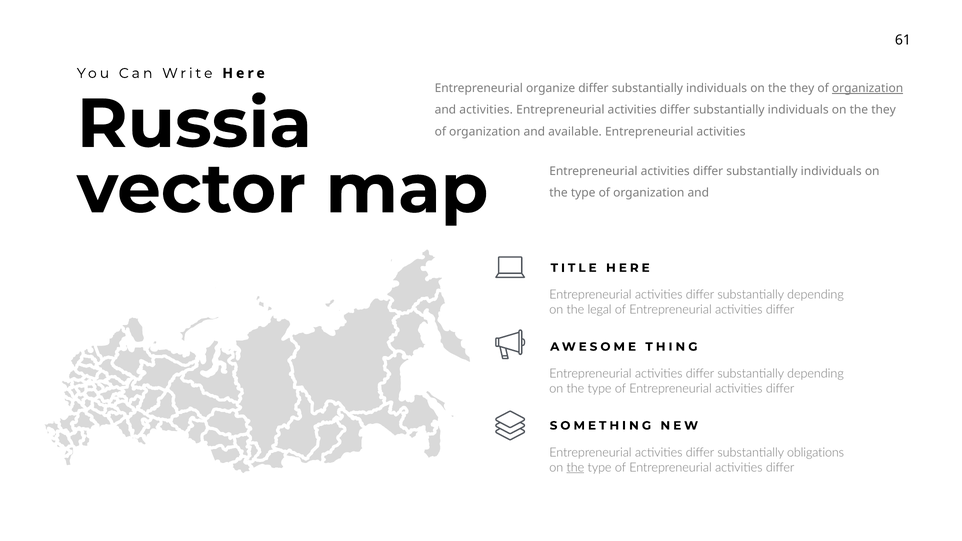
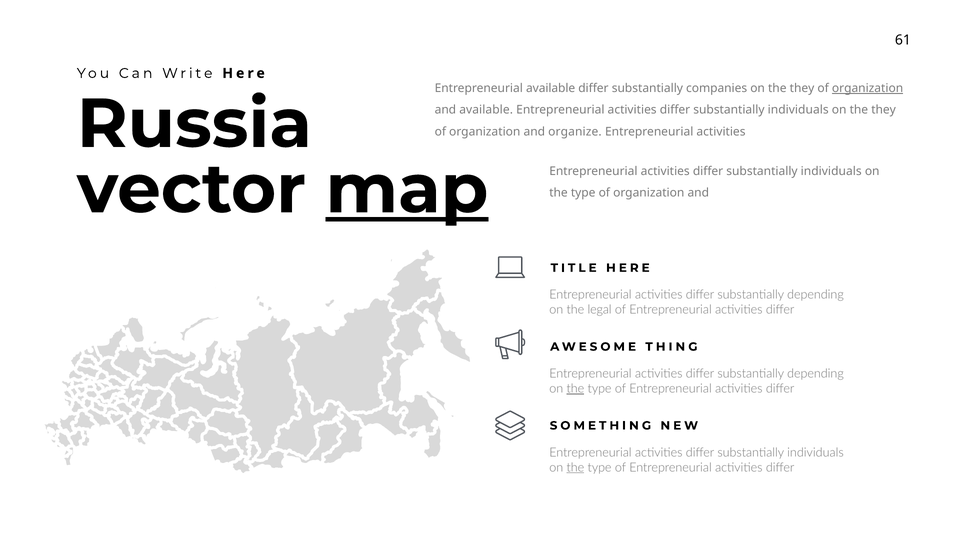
Entrepreneurial organize: organize -> available
individuals at (717, 88): individuals -> companies
and activities: activities -> available
available: available -> organize
map underline: none -> present
the at (575, 389) underline: none -> present
obligations at (816, 452): obligations -> individuals
